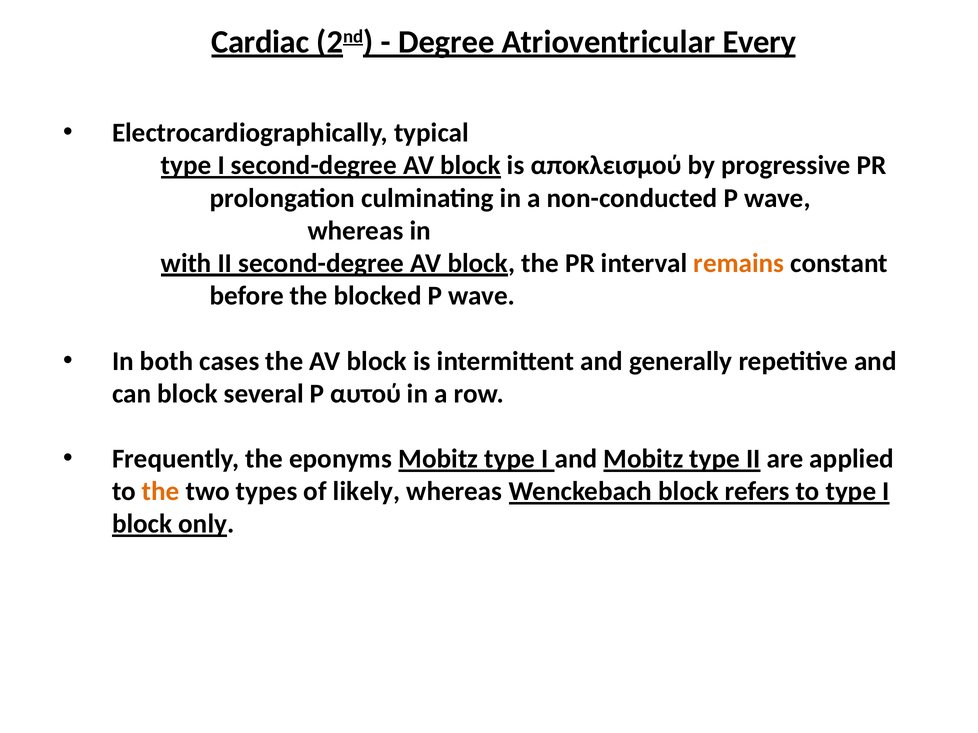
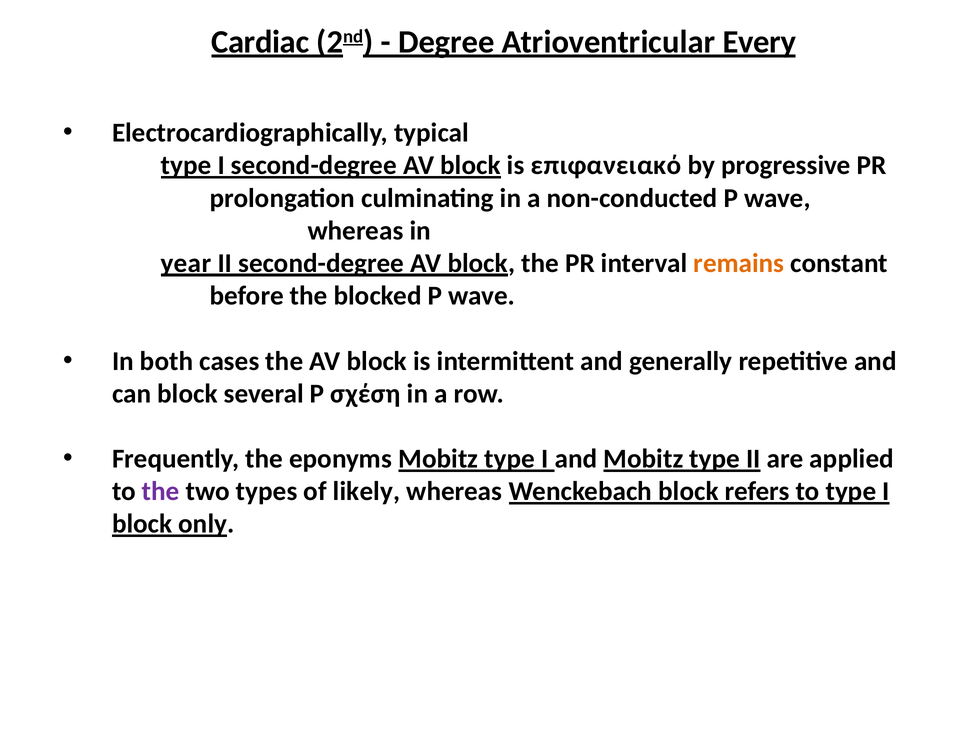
αποκλεισμού: αποκλεισμού -> επιφανειακό
with: with -> year
αυτού: αυτού -> σχέση
the at (161, 492) colour: orange -> purple
